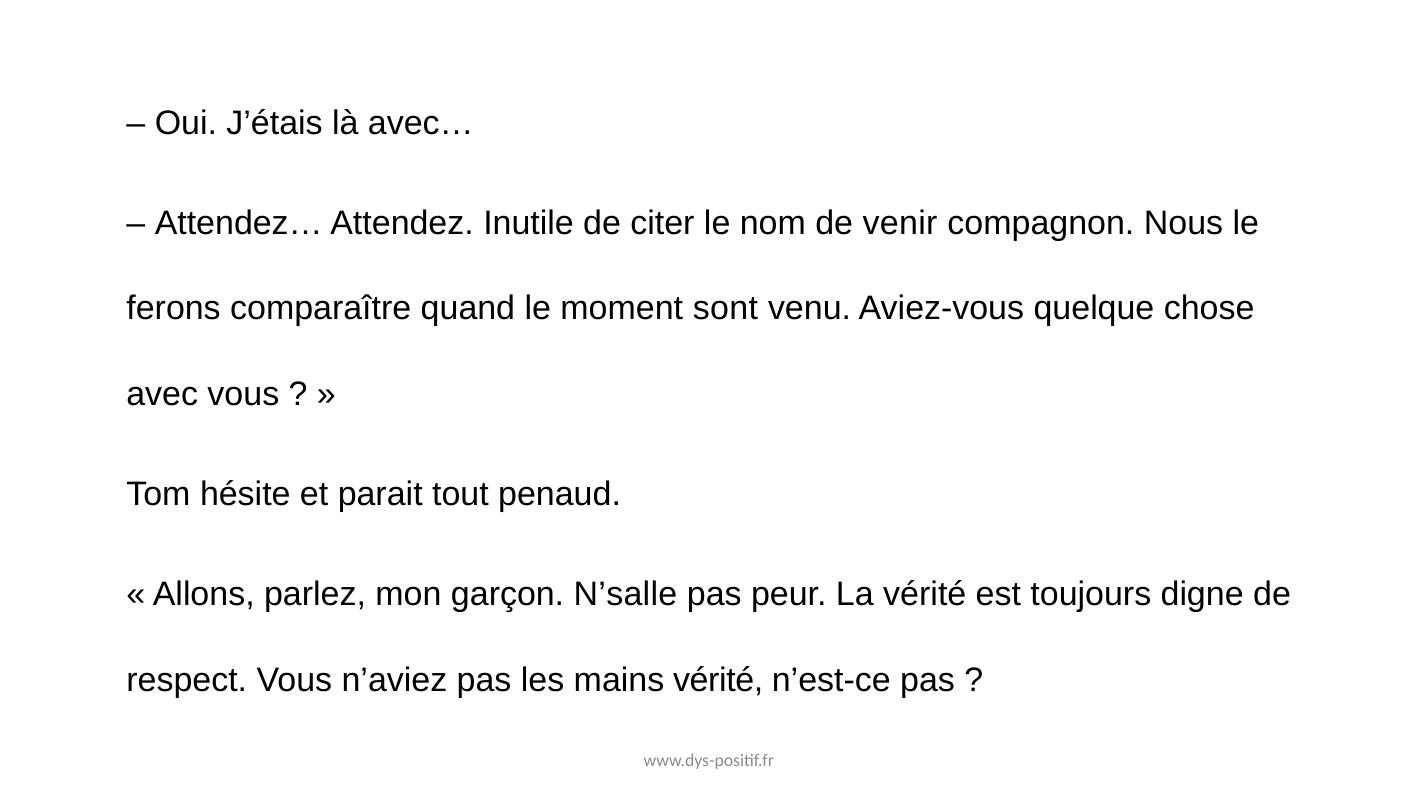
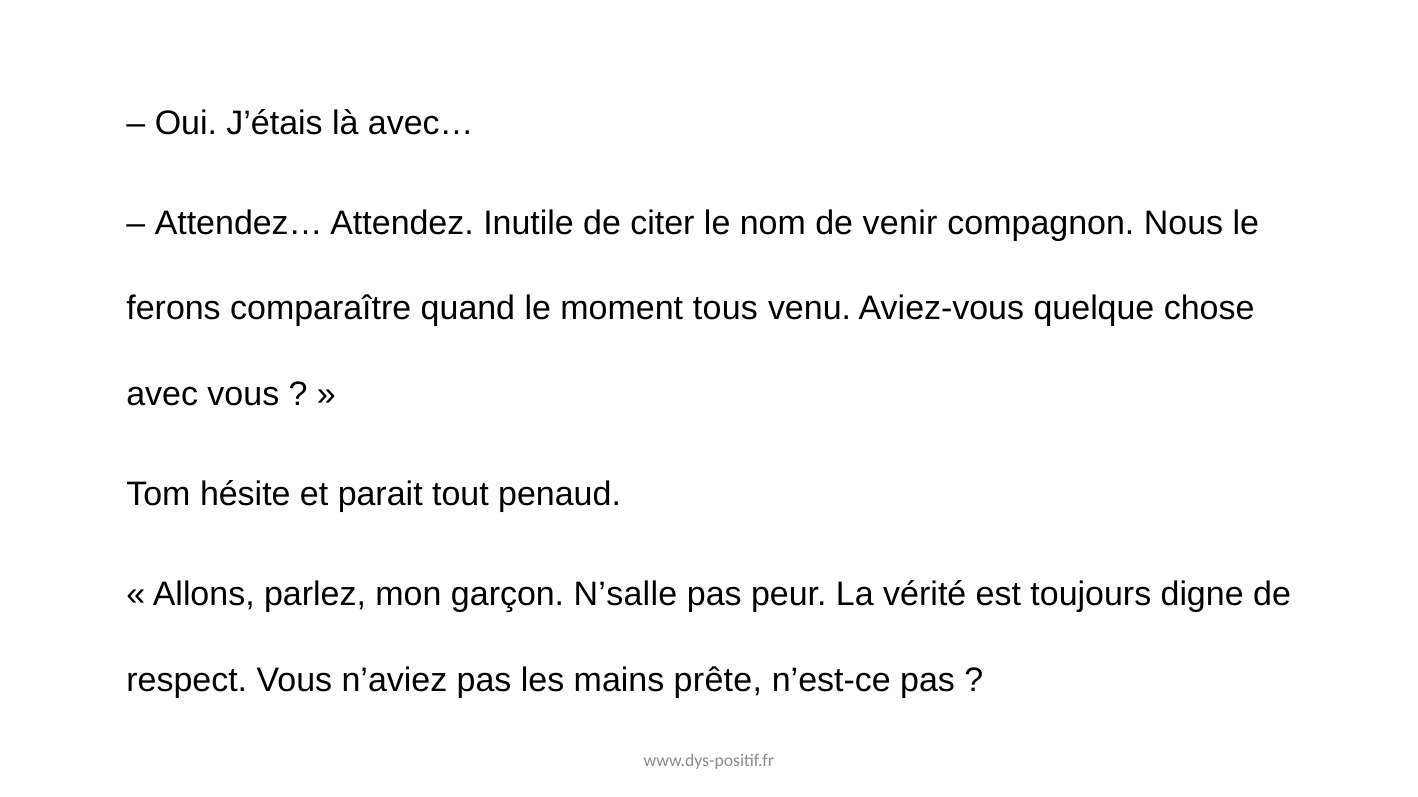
sont: sont -> tous
mains vérité: vérité -> prête
